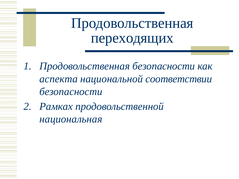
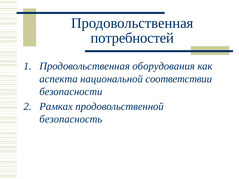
переходящих: переходящих -> потребностей
Продовольственная безопасности: безопасности -> оборудования
национальная: национальная -> безопасность
